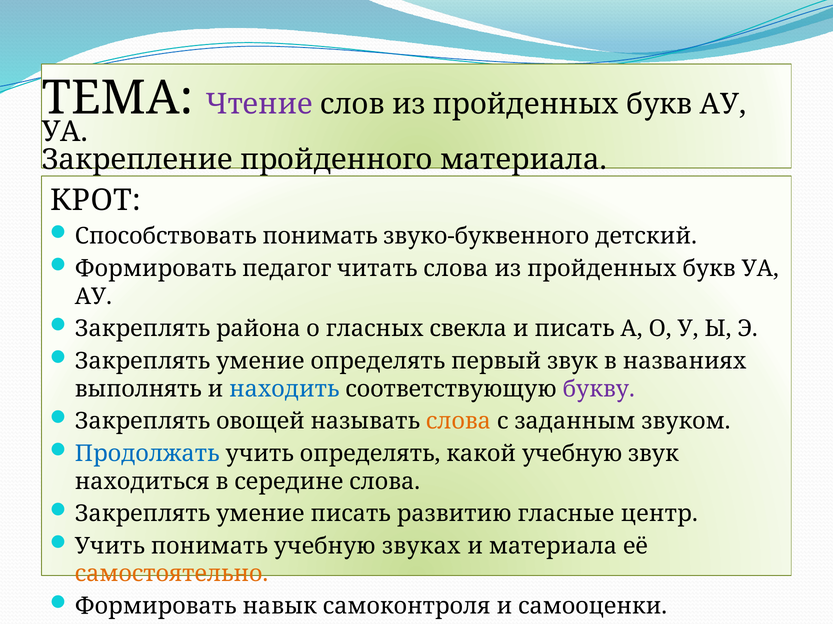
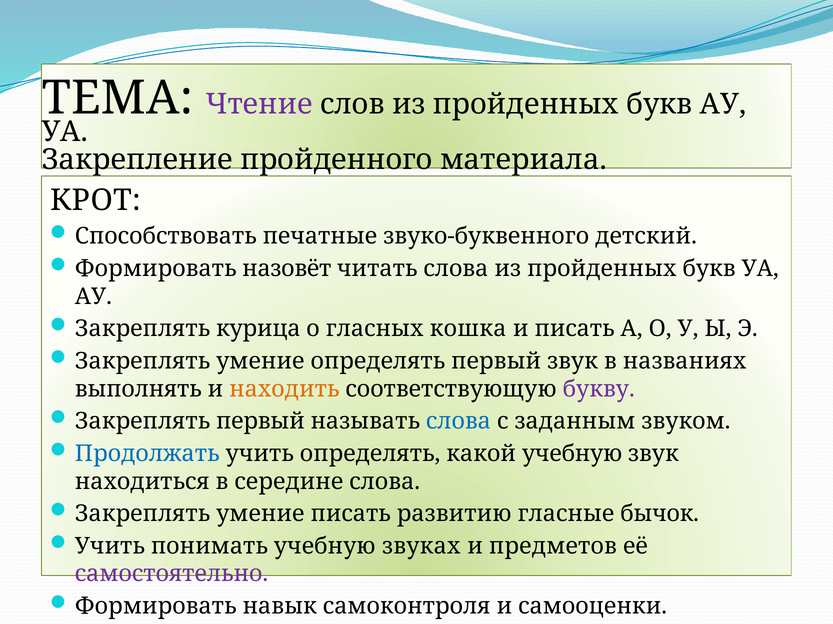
Способствовать понимать: понимать -> печатные
педагог: педагог -> назовёт
района: района -> курица
свекла: свекла -> кошка
находить colour: blue -> orange
Закреплять овощей: овощей -> первый
слова at (458, 422) colour: orange -> blue
центр: центр -> бычок
и материала: материала -> предметов
самостоятельно colour: orange -> purple
